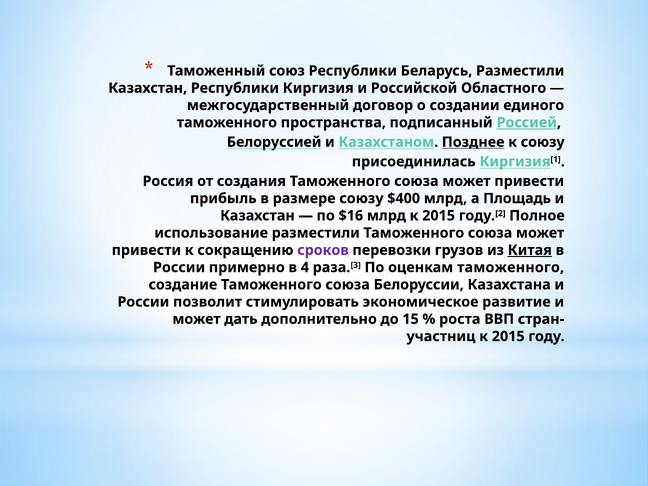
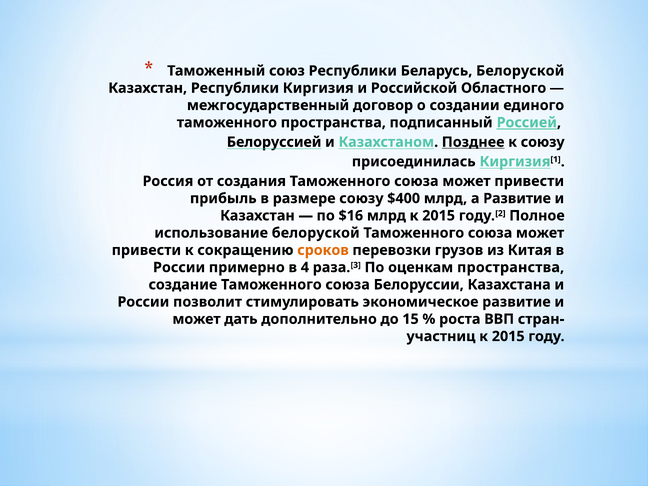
Беларусь Разместили: Разместили -> Белоруской
а Площадь: Площадь -> Развитие
использование разместили: разместили -> белоруской
сроков colour: purple -> orange
Китая underline: present -> none
оценкам таможенного: таможенного -> пространства
